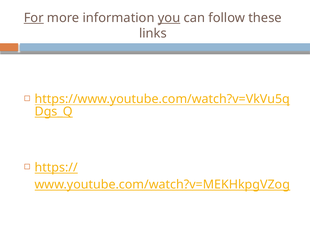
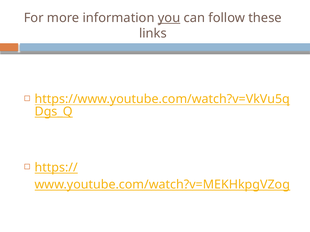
For underline: present -> none
